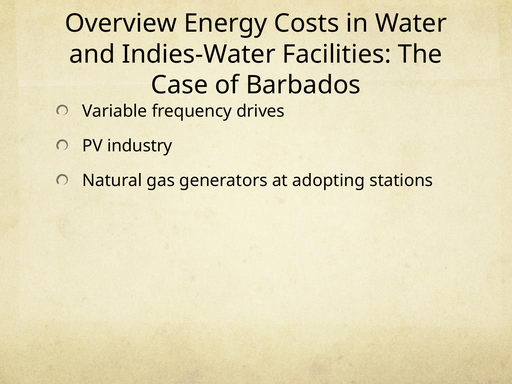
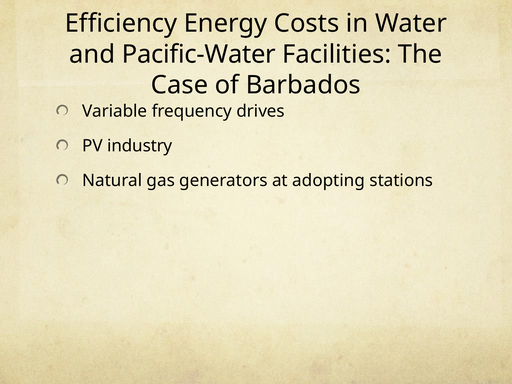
Overview: Overview -> Efficiency
Indies-Water: Indies-Water -> Pacific-Water
